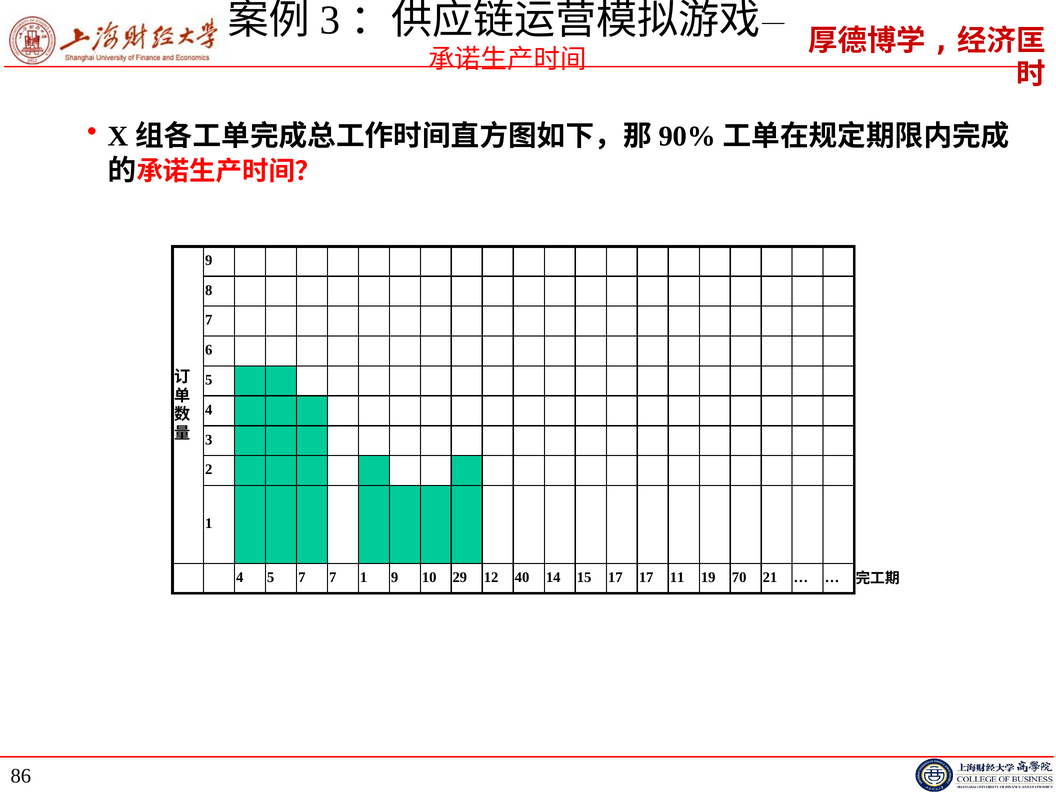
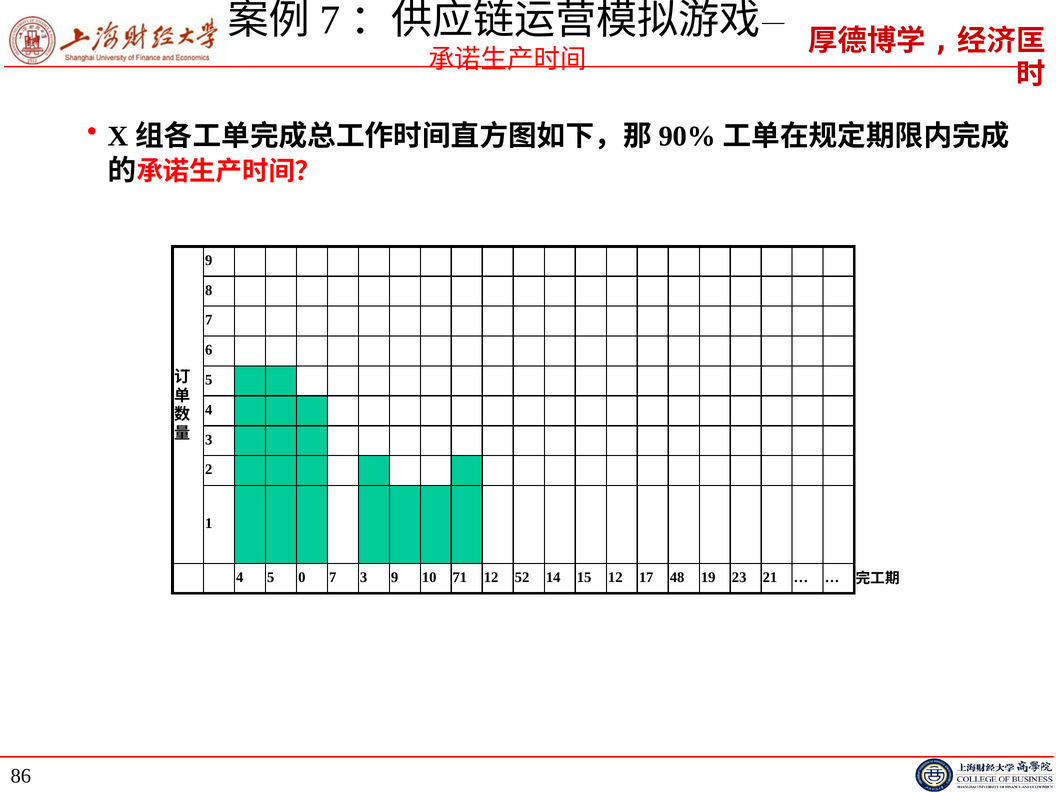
3 at (330, 20): 3 -> 7
5 7: 7 -> 0
7 1: 1 -> 3
29: 29 -> 71
40: 40 -> 52
15 17: 17 -> 12
11: 11 -> 48
70: 70 -> 23
